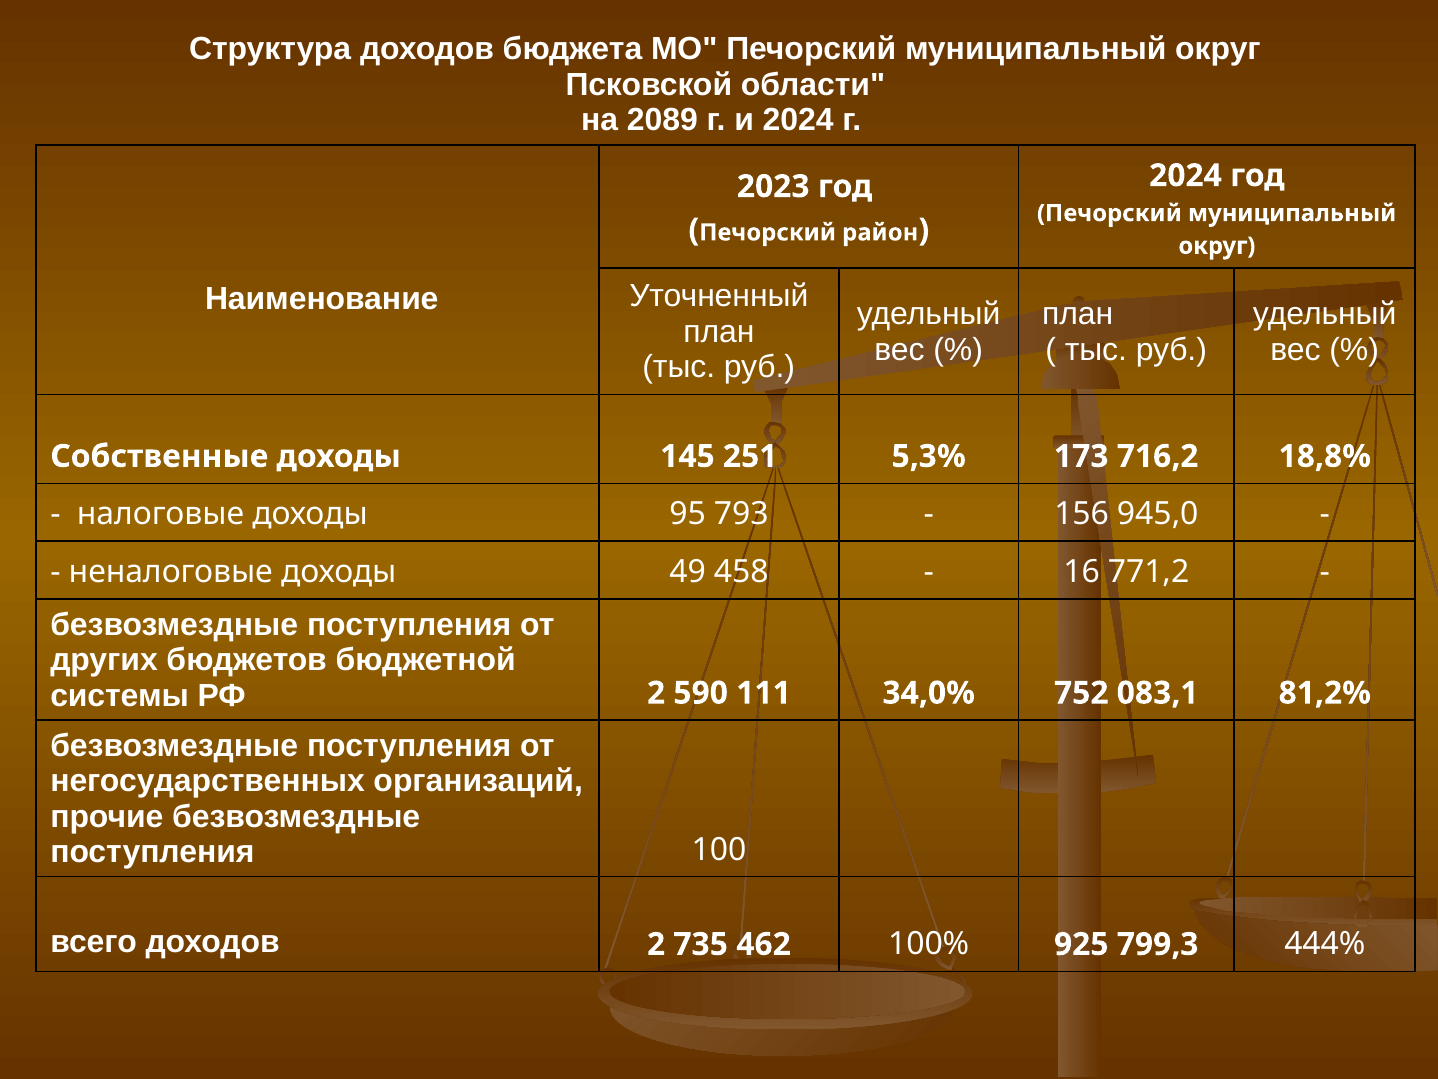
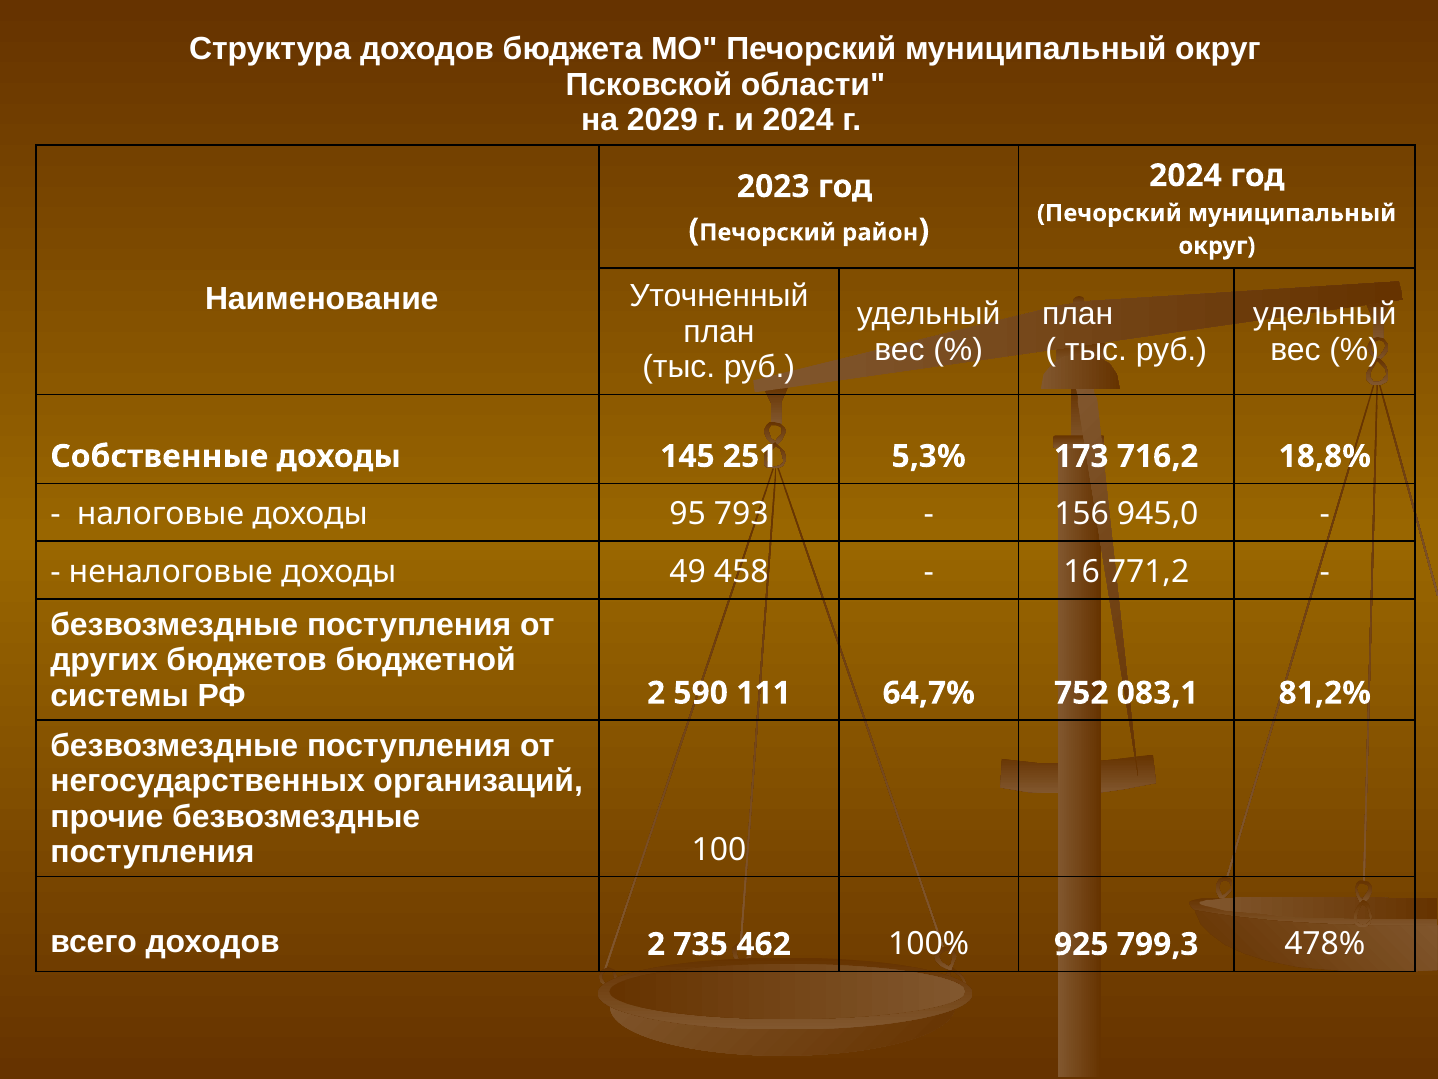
2089: 2089 -> 2029
34,0%: 34,0% -> 64,7%
444%: 444% -> 478%
